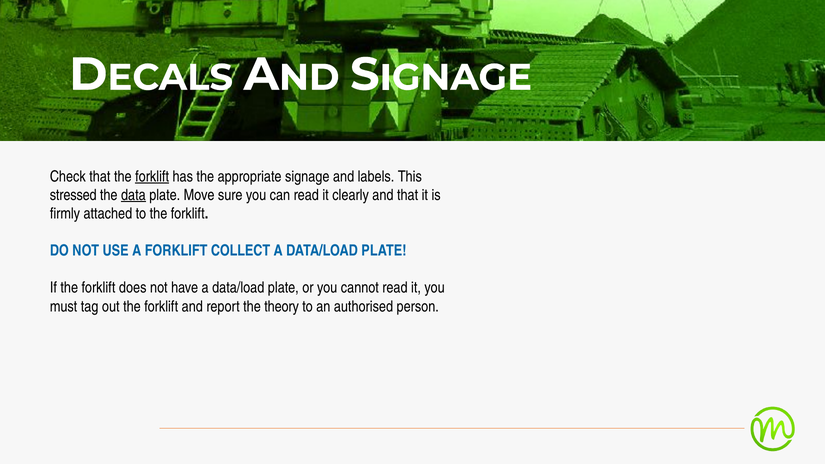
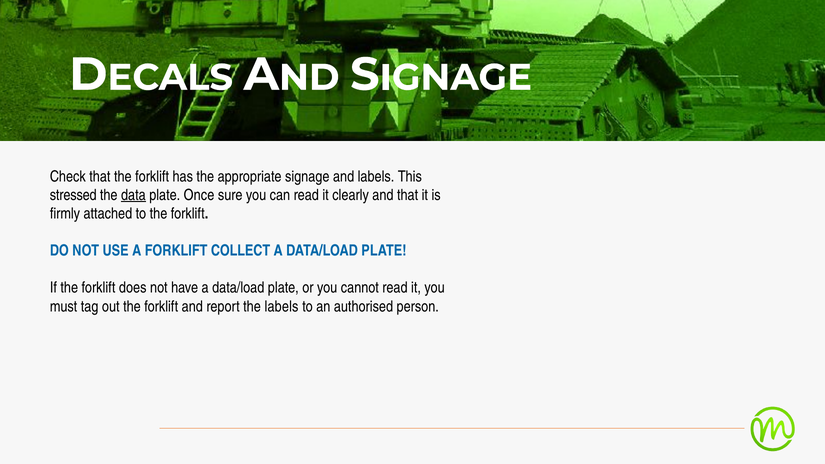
forklift at (152, 176) underline: present -> none
Move: Move -> Once
the theory: theory -> labels
